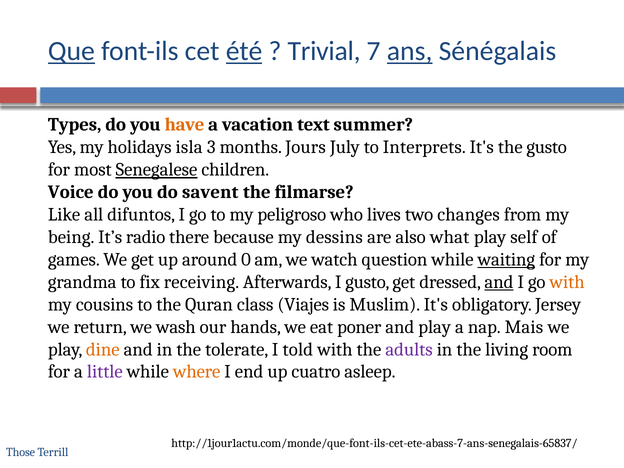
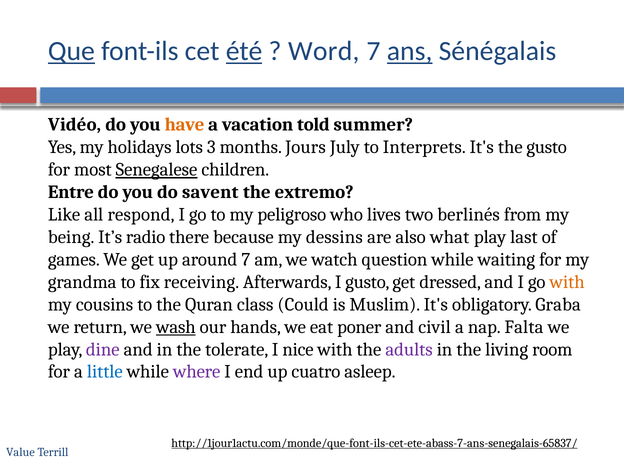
Trivial: Trivial -> Word
Types: Types -> Vidéo
text: text -> told
isla: isla -> lots
Voice: Voice -> Entre
filmarse: filmarse -> extremo
difuntos: difuntos -> respond
changes: changes -> berlinés
self: self -> last
around 0: 0 -> 7
waiting underline: present -> none
and at (499, 282) underline: present -> none
Viajes: Viajes -> Could
Jersey: Jersey -> Graba
wash underline: none -> present
and play: play -> civil
Mais: Mais -> Falta
dine colour: orange -> purple
told: told -> nice
little colour: purple -> blue
where colour: orange -> purple
http://1jour1actu.com/monde/que-font-ils-cet-ete-abass-7-ans-senegalais-65837/ underline: none -> present
Those: Those -> Value
